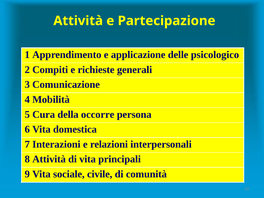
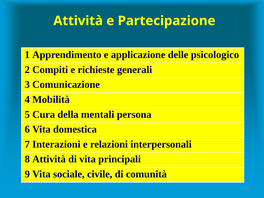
occorre: occorre -> mentali
